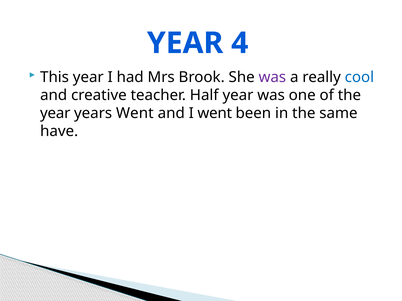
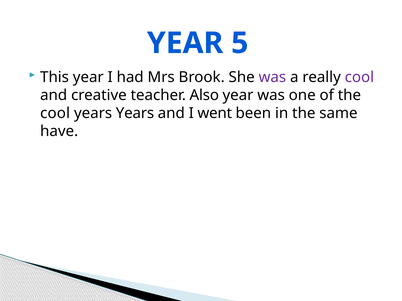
4: 4 -> 5
cool at (359, 77) colour: blue -> purple
Half: Half -> Also
year at (55, 113): year -> cool
years Went: Went -> Years
